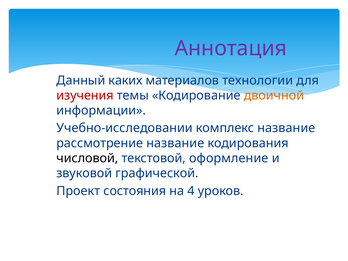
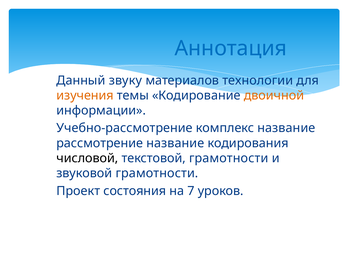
Аннотация colour: purple -> blue
каких: каких -> звуку
изучения colour: red -> orange
Учебно-исследовании: Учебно-исследовании -> Учебно-рассмотрение
текстовой оформление: оформление -> грамотности
звуковой графической: графической -> грамотности
4: 4 -> 7
